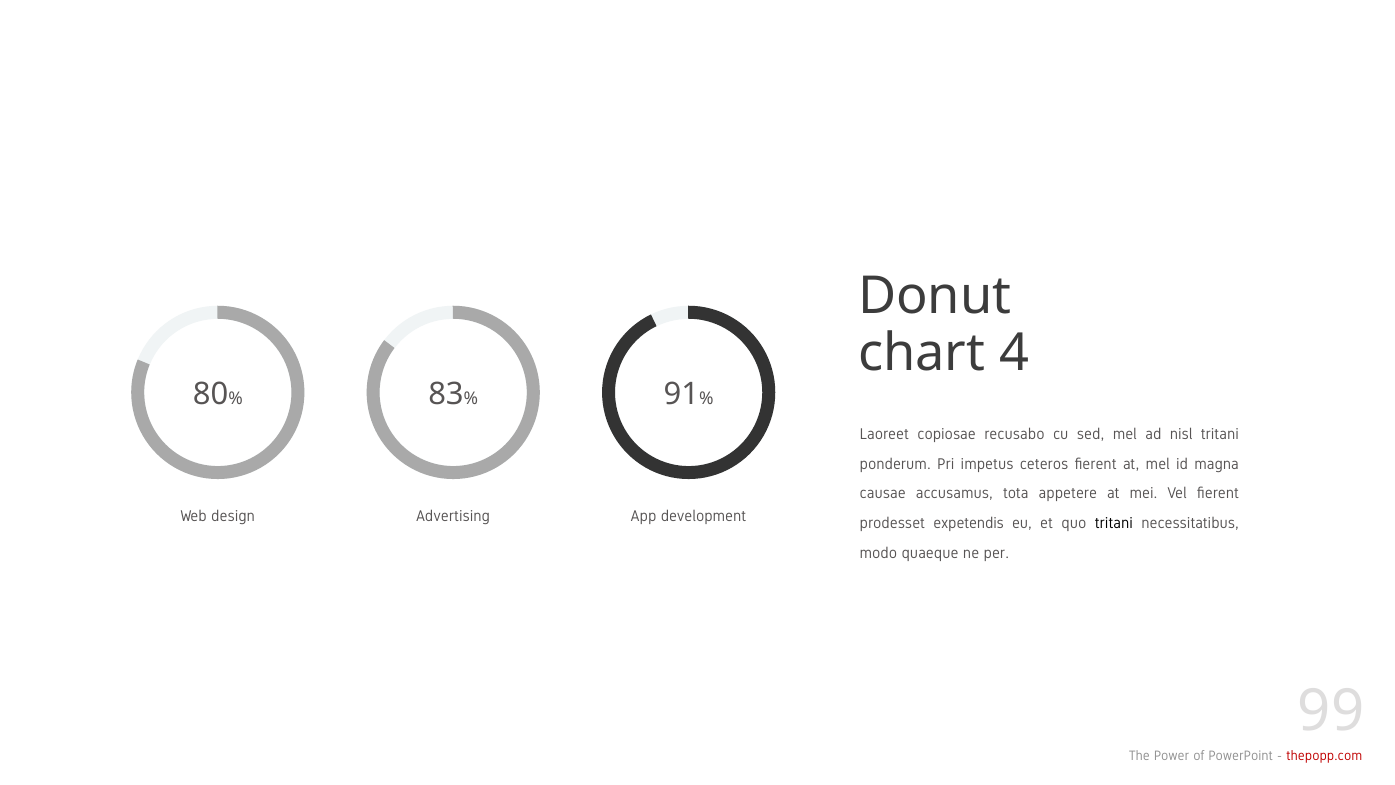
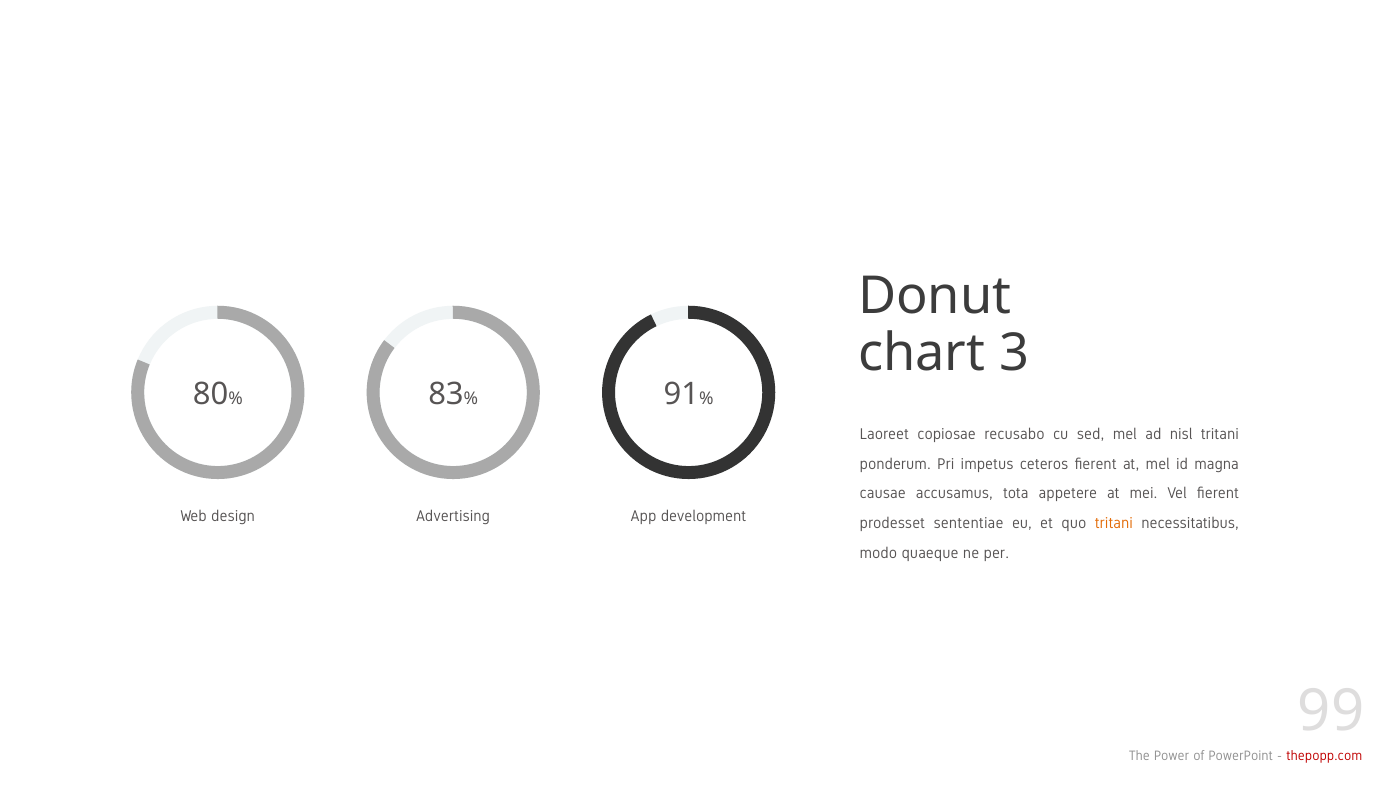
4: 4 -> 3
expetendis: expetendis -> sententiae
tritani at (1114, 523) colour: black -> orange
